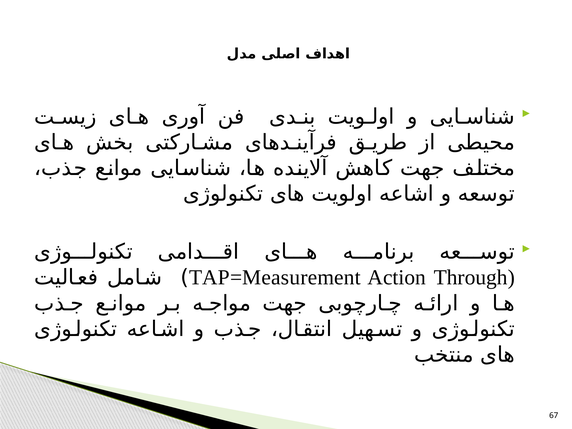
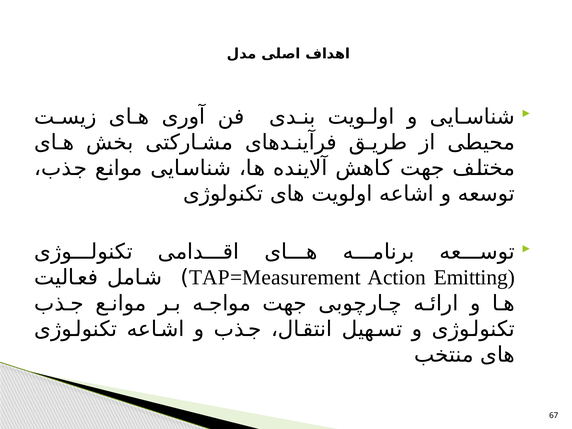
Through: Through -> Emitting
